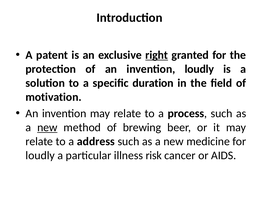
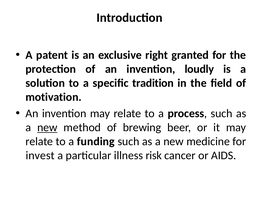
right underline: present -> none
duration: duration -> tradition
address: address -> funding
loudly at (40, 155): loudly -> invest
